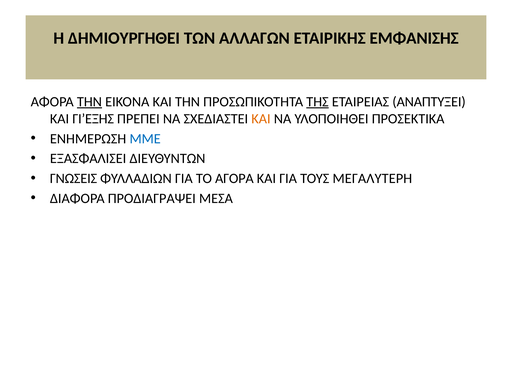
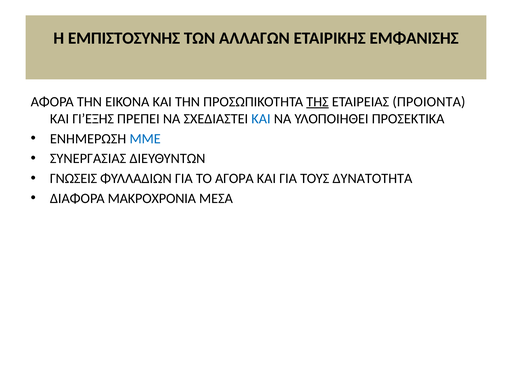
ΔΗΜΙΟΥΡΓΗΘΕΙ: ΔΗΜΙΟΥΡΓΗΘΕΙ -> ΕΜΠΙΣΤΟΣΥΝΗΣ
ΤΗΝ at (89, 102) underline: present -> none
ΑΝΑΠΤΥΞΕΙ: ΑΝΑΠΤΥΞΕΙ -> ΠΡΟΙΟΝΤΑ
ΚΑΙ at (261, 119) colour: orange -> blue
ΕΞΑΣΦΑΛΙΣΕΙ: ΕΞΑΣΦΑΛΙΣΕΙ -> ΣΥΝΕΡΓΑΣΙΑΣ
ΜΕΓΑΛΥΤΕΡΗ: ΜΕΓΑΛΥΤΕΡΗ -> ΔΥΝΑΤΟΤΗΤΑ
ΠΡΟΔΙΑΓΡΑΨΕΙ: ΠΡΟΔΙΑΓΡΑΨΕΙ -> ΜΑΚΡΟΧΡΟΝΙΑ
